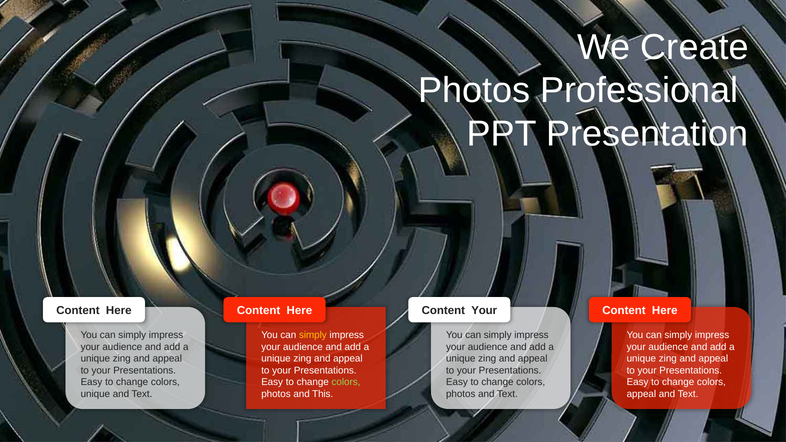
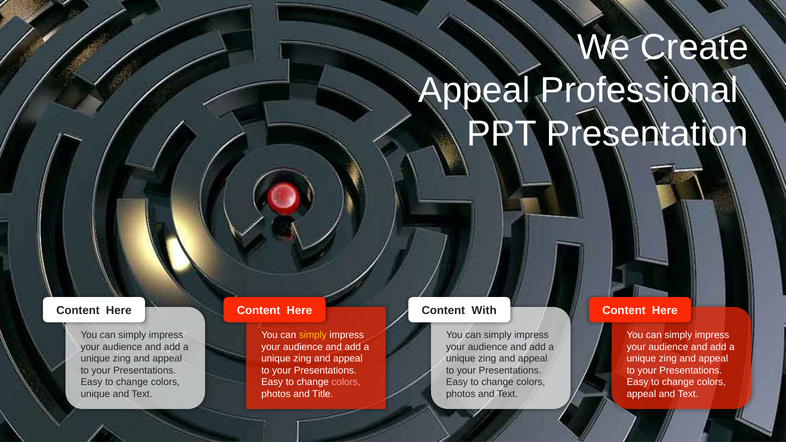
Photos at (474, 91): Photos -> Appeal
Content Your: Your -> With
colors at (346, 382) colour: light green -> pink
This: This -> Title
